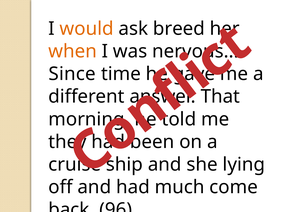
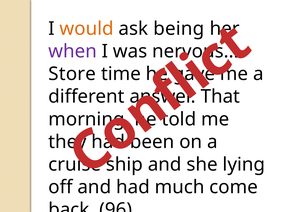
breed: breed -> being
when colour: orange -> purple
Since: Since -> Store
